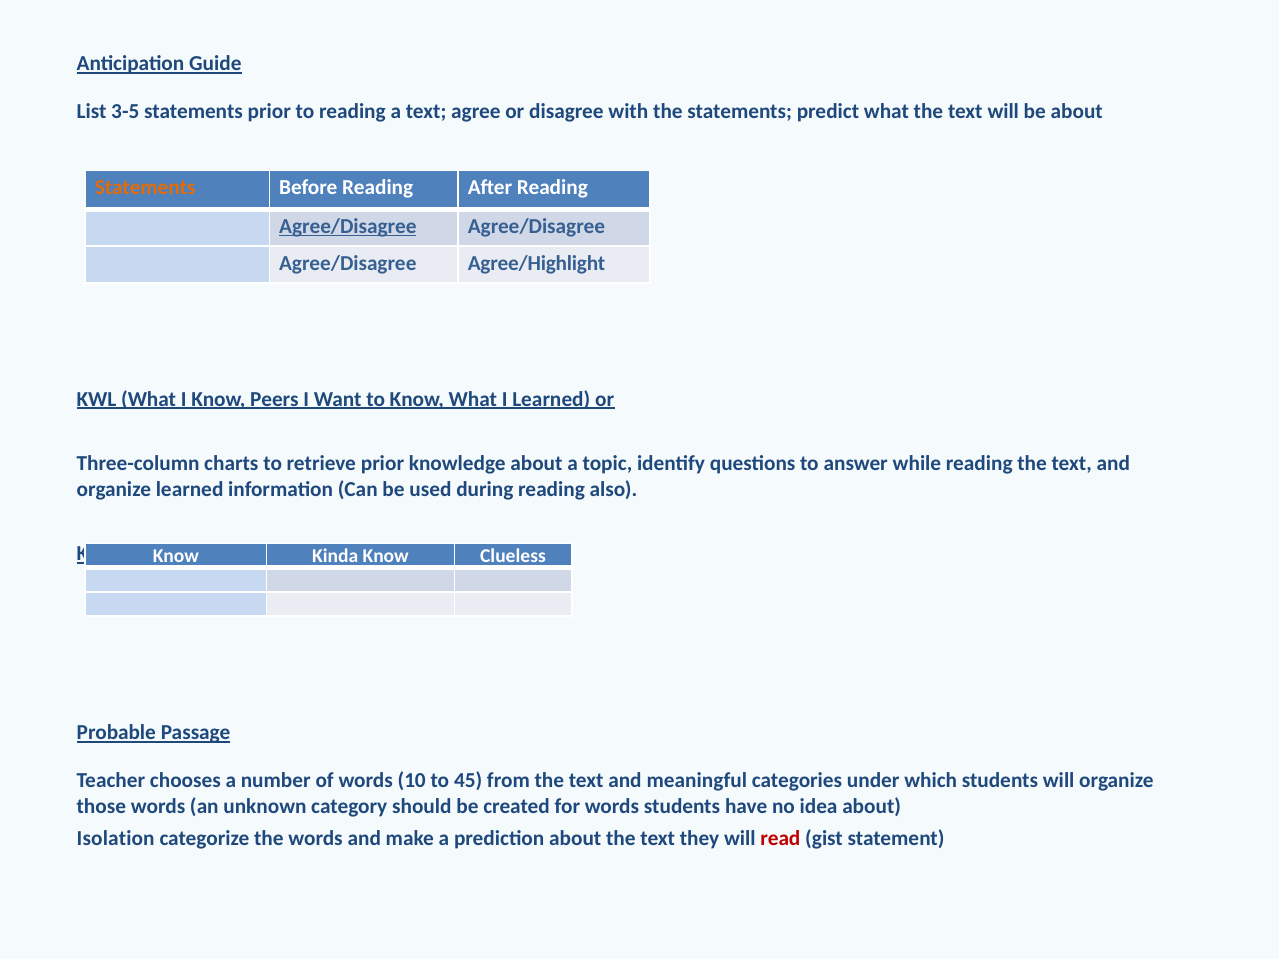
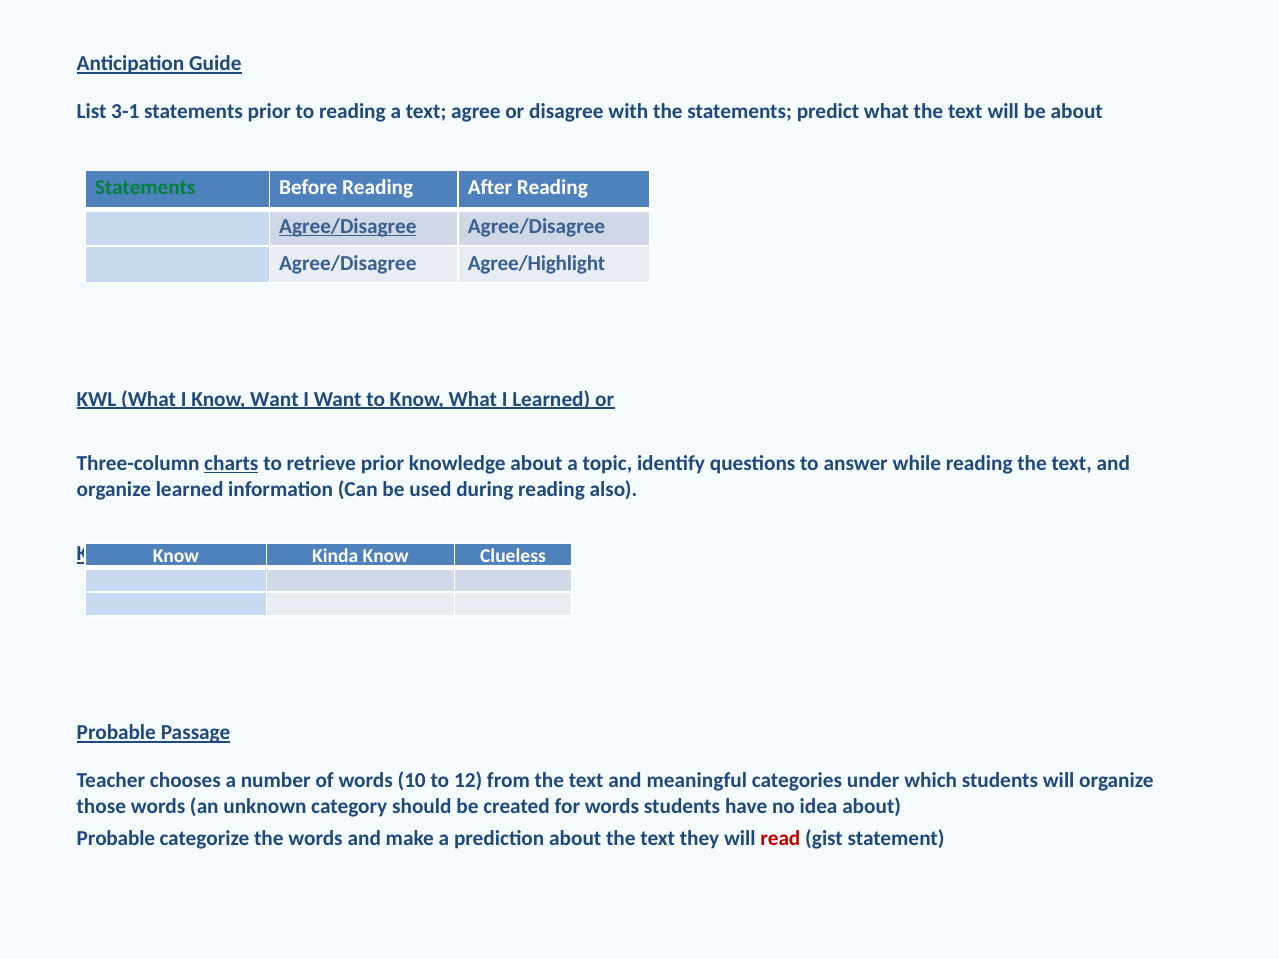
3-5: 3-5 -> 3-1
Statements at (145, 188) colour: orange -> green
Know Peers: Peers -> Want
charts underline: none -> present
45: 45 -> 12
Isolation at (116, 839): Isolation -> Probable
